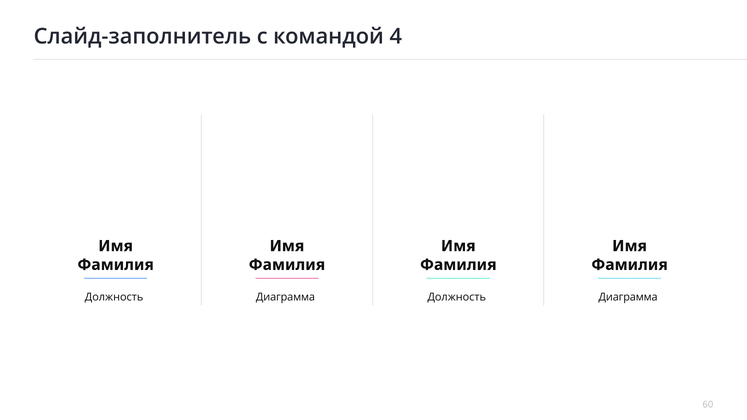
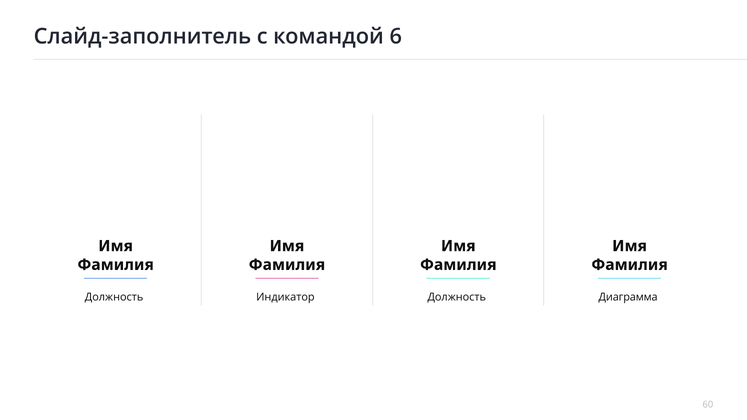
4: 4 -> 6
Диаграмма at (285, 298): Диаграмма -> Индикатор
